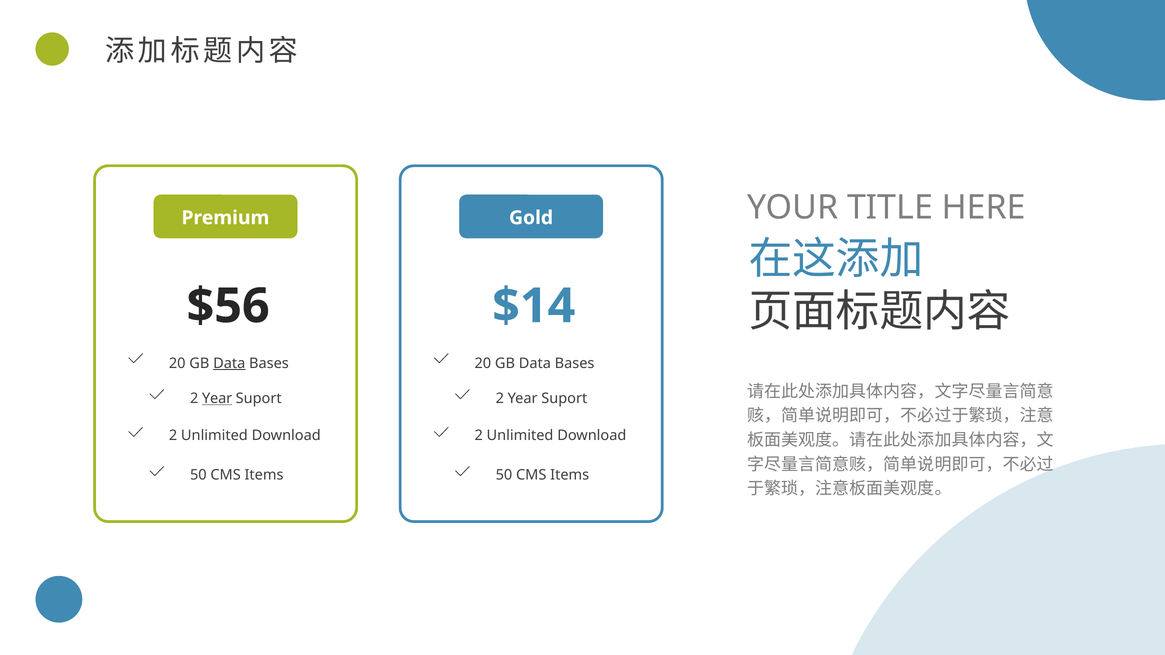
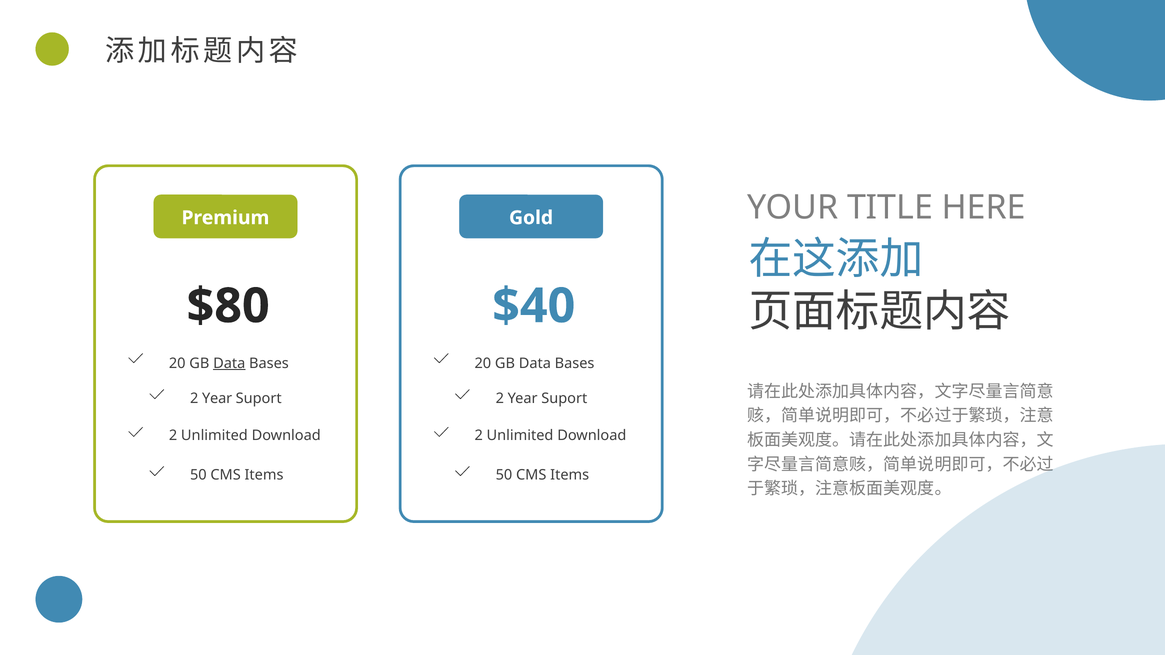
$56: $56 -> $80
$14: $14 -> $40
Year at (217, 399) underline: present -> none
